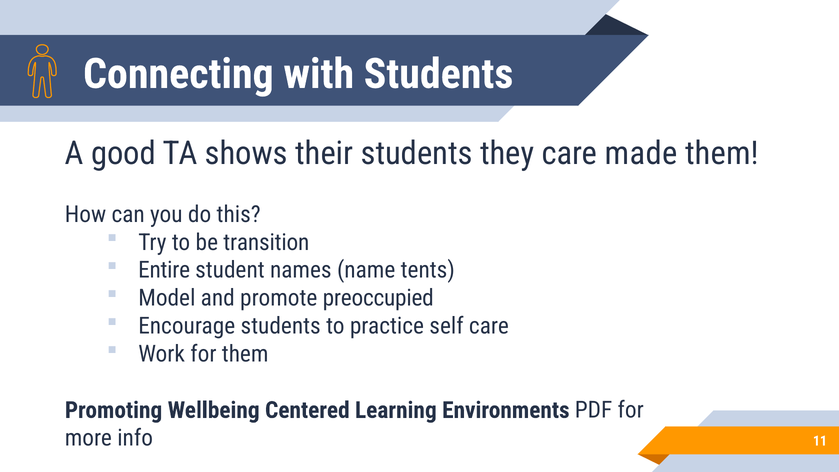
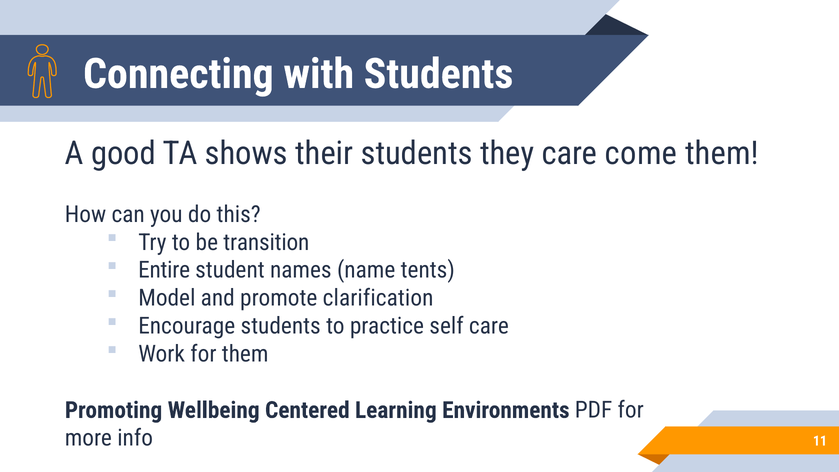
made: made -> come
preoccupied: preoccupied -> clarification
